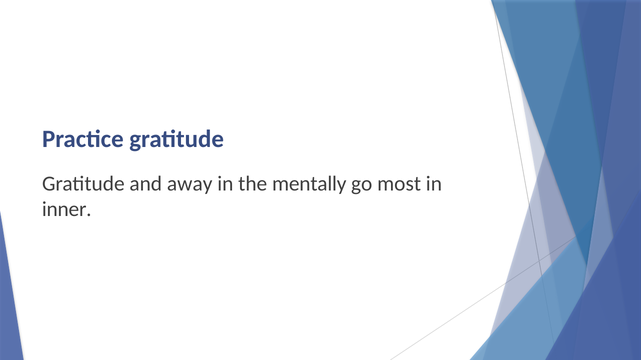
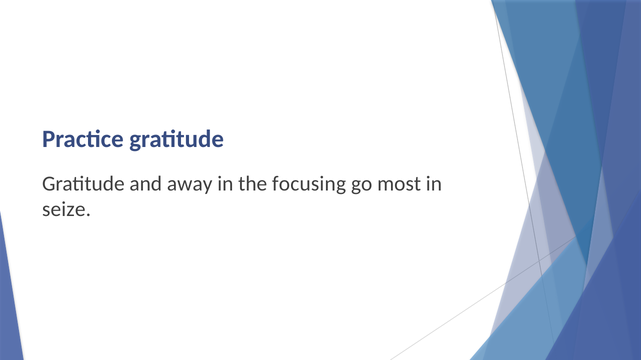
mentally: mentally -> focusing
inner: inner -> seize
